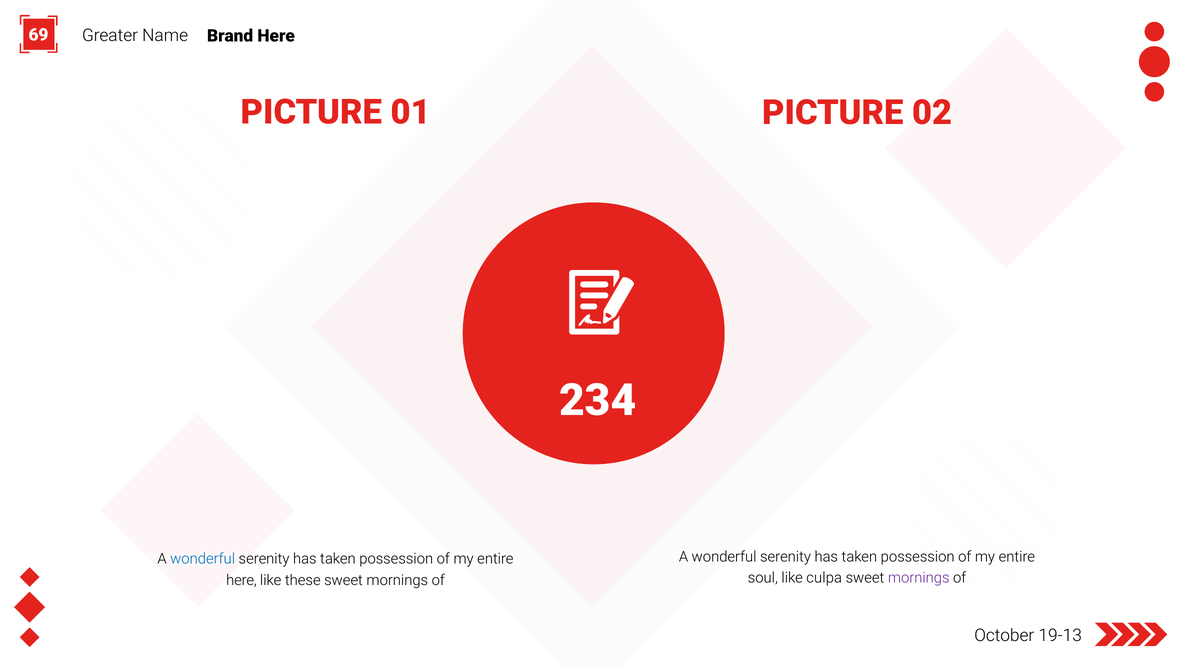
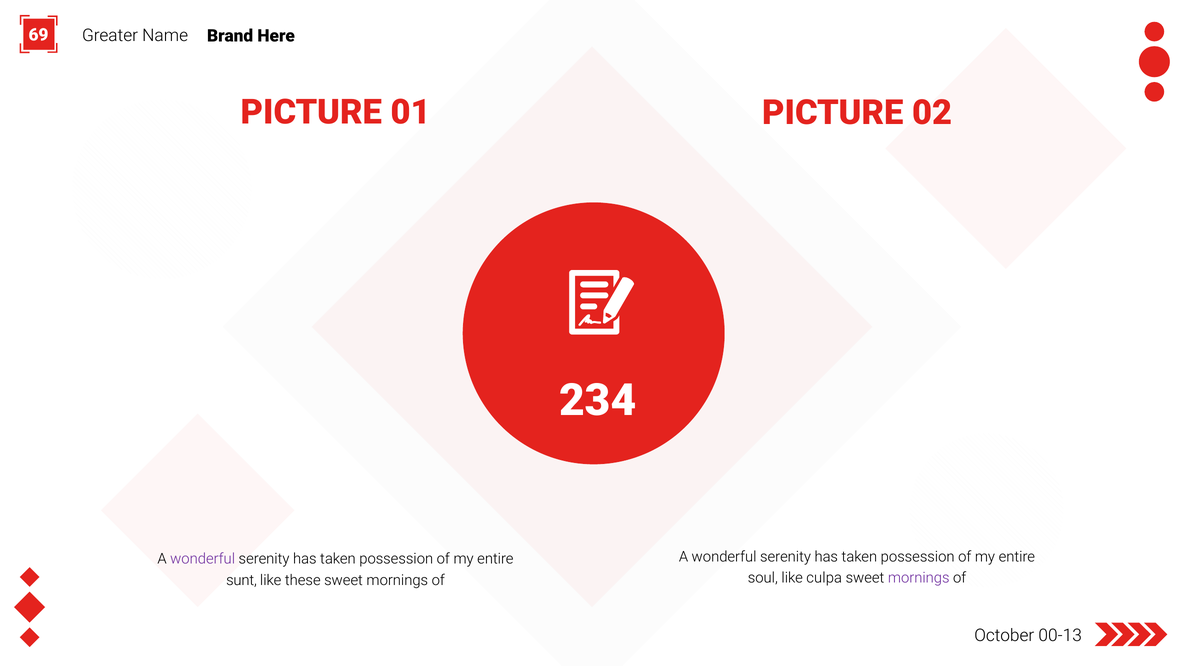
wonderful at (203, 559) colour: blue -> purple
here at (242, 580): here -> sunt
19-13: 19-13 -> 00-13
